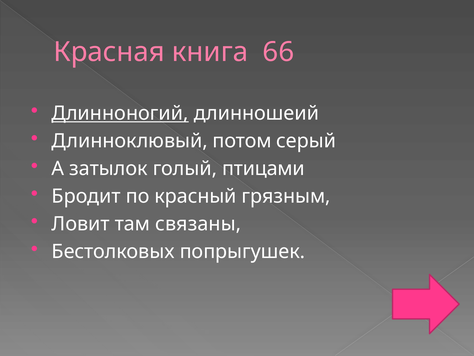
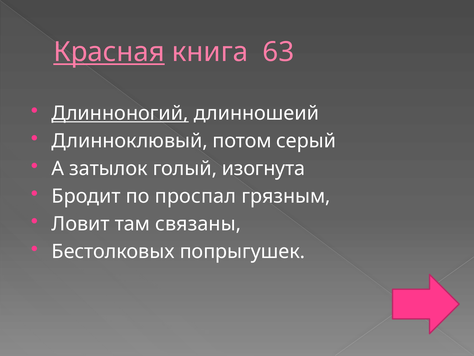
Красная underline: none -> present
66: 66 -> 63
птицами: птицами -> изогнута
красный: красный -> проспал
